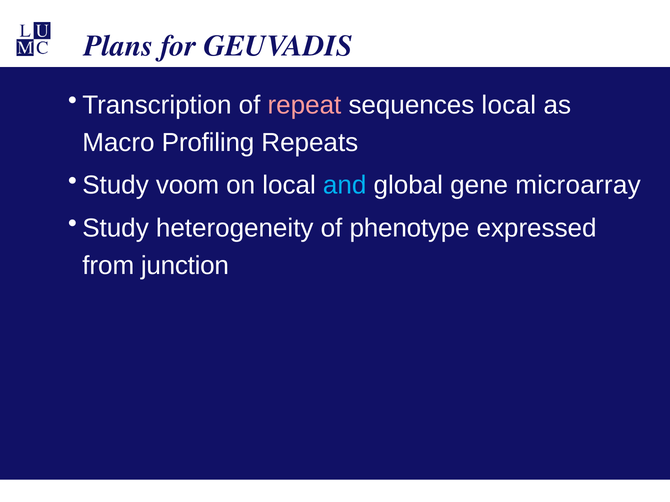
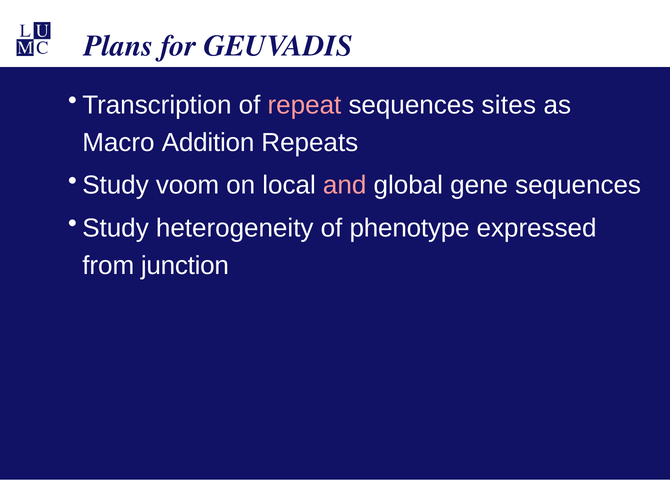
sequences local: local -> sites
Profiling: Profiling -> Addition
and colour: light blue -> pink
gene microarray: microarray -> sequences
